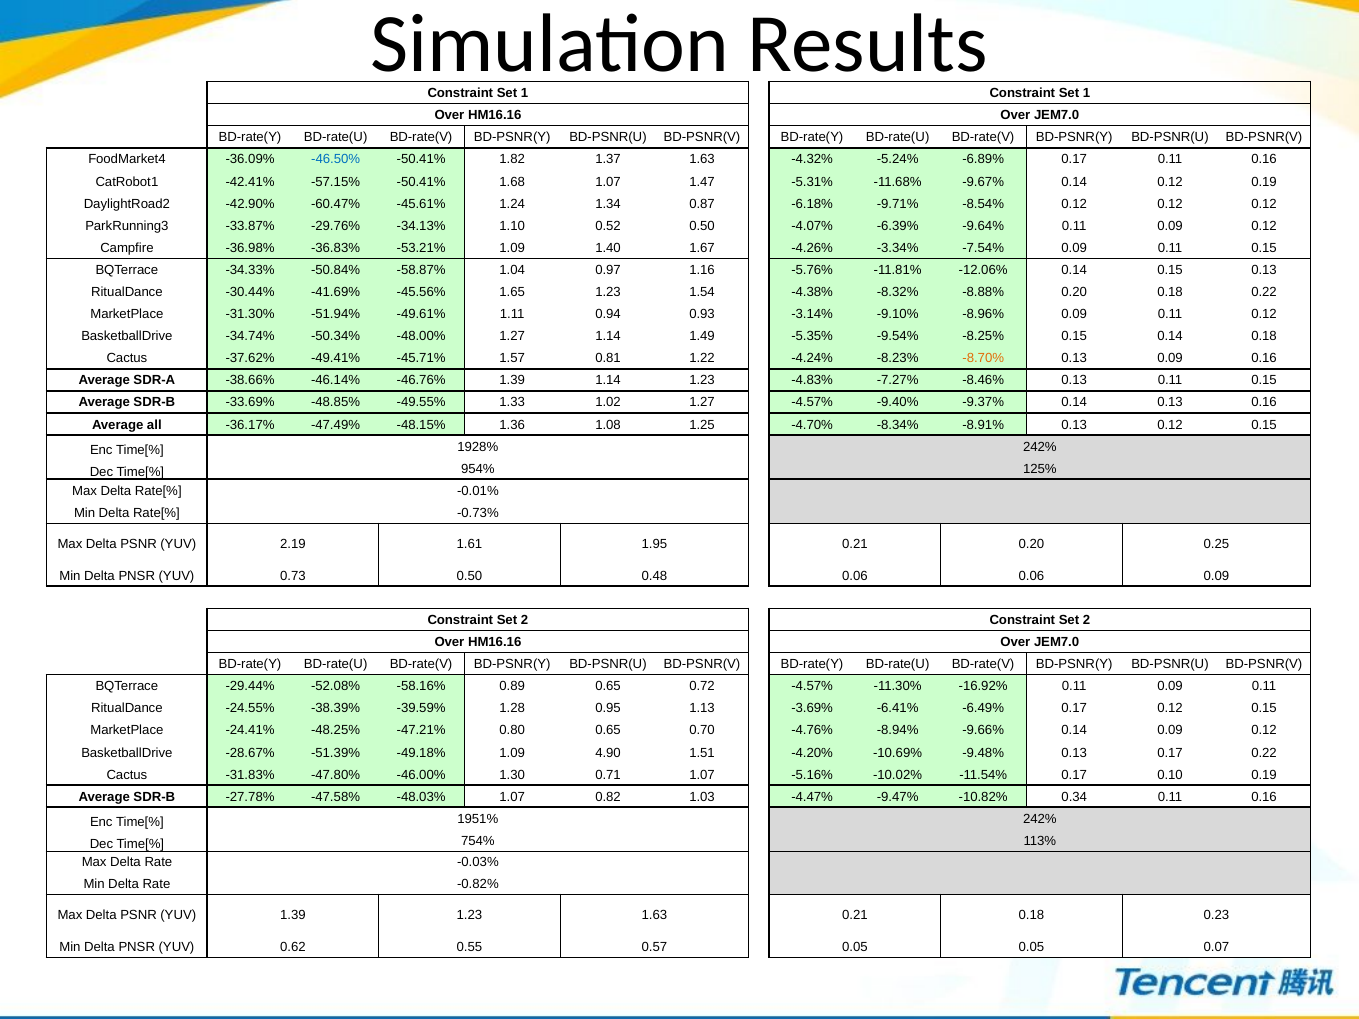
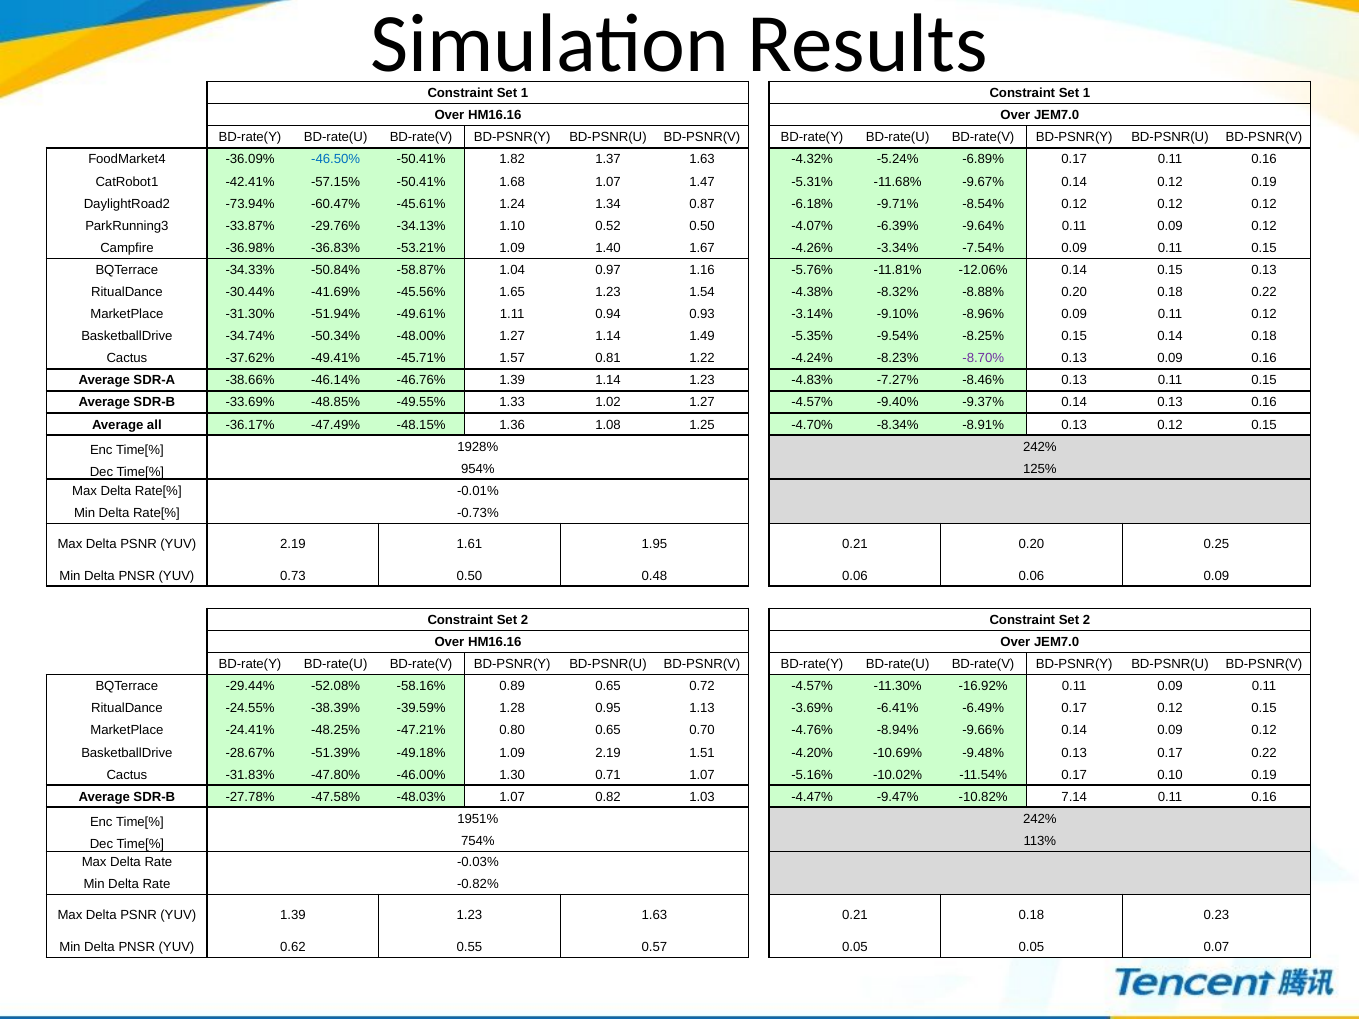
-42.90%: -42.90% -> -73.94%
-8.70% colour: orange -> purple
1.09 4.90: 4.90 -> 2.19
0.34: 0.34 -> 7.14
